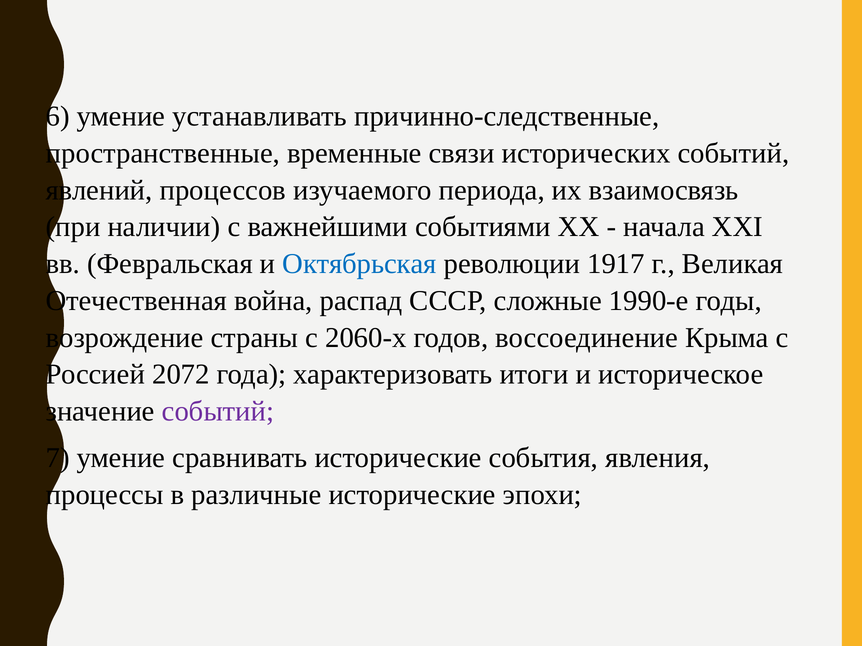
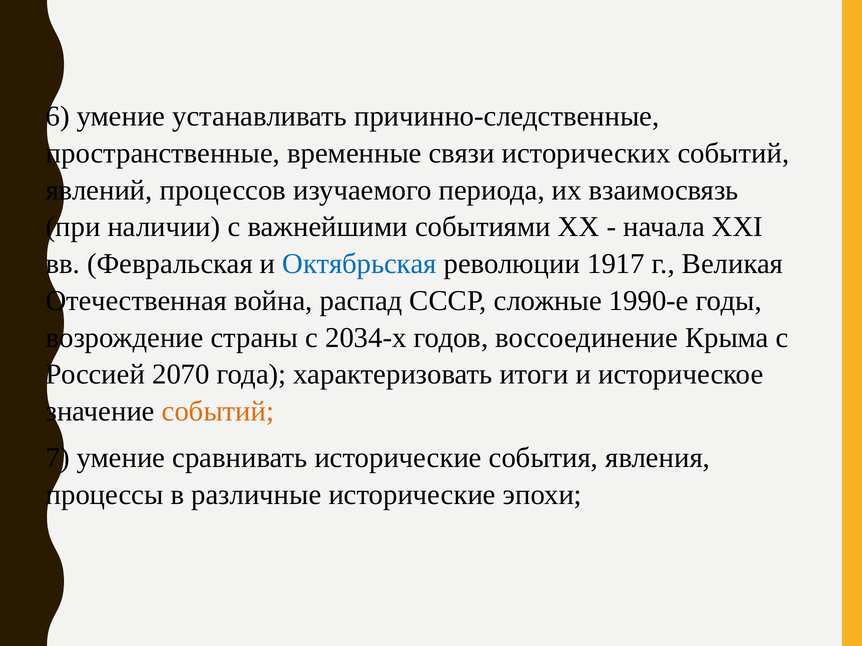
2060-х: 2060-х -> 2034-х
2072: 2072 -> 2070
событий at (218, 412) colour: purple -> orange
